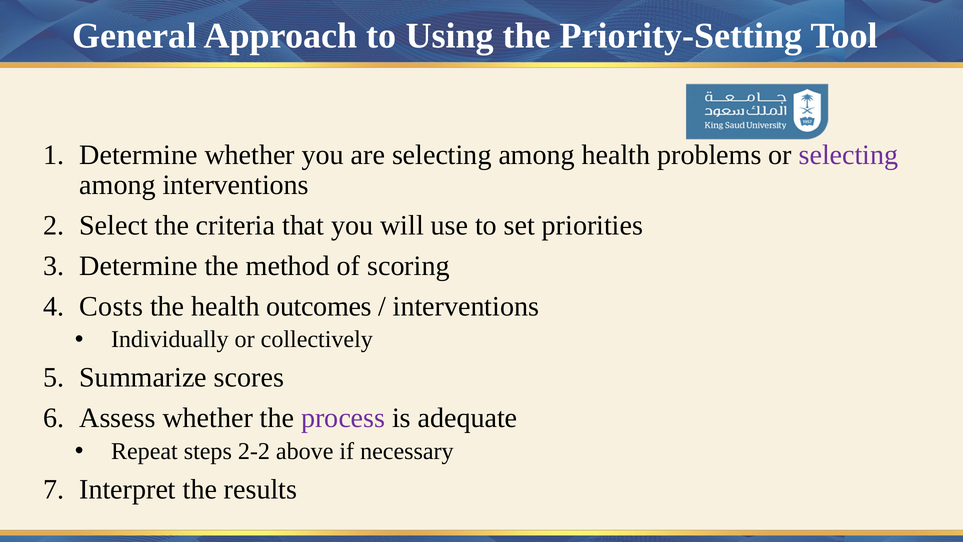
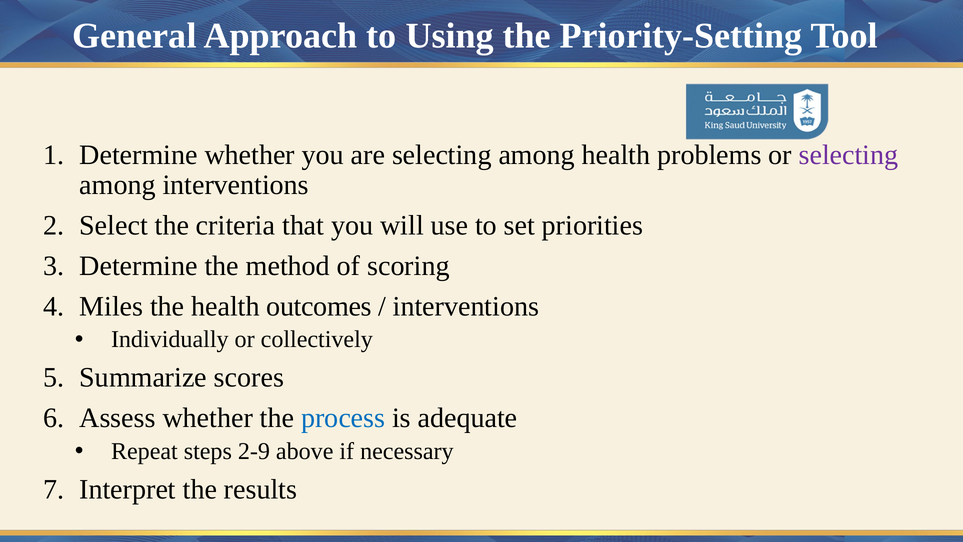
Costs: Costs -> Miles
process colour: purple -> blue
2-2: 2-2 -> 2-9
